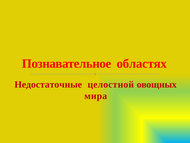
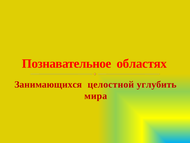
Недостаточные: Недостаточные -> Занимающихся
овощных: овощных -> углубить
